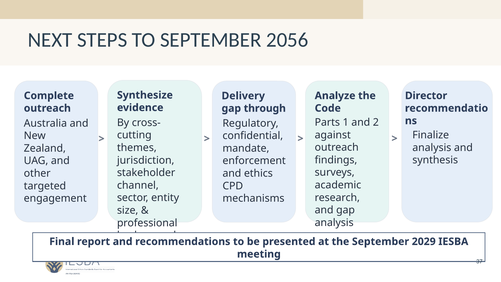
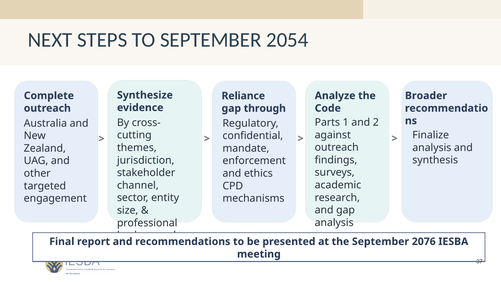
2056: 2056 -> 2054
Director: Director -> Broader
Delivery: Delivery -> Reliance
2029: 2029 -> 2076
